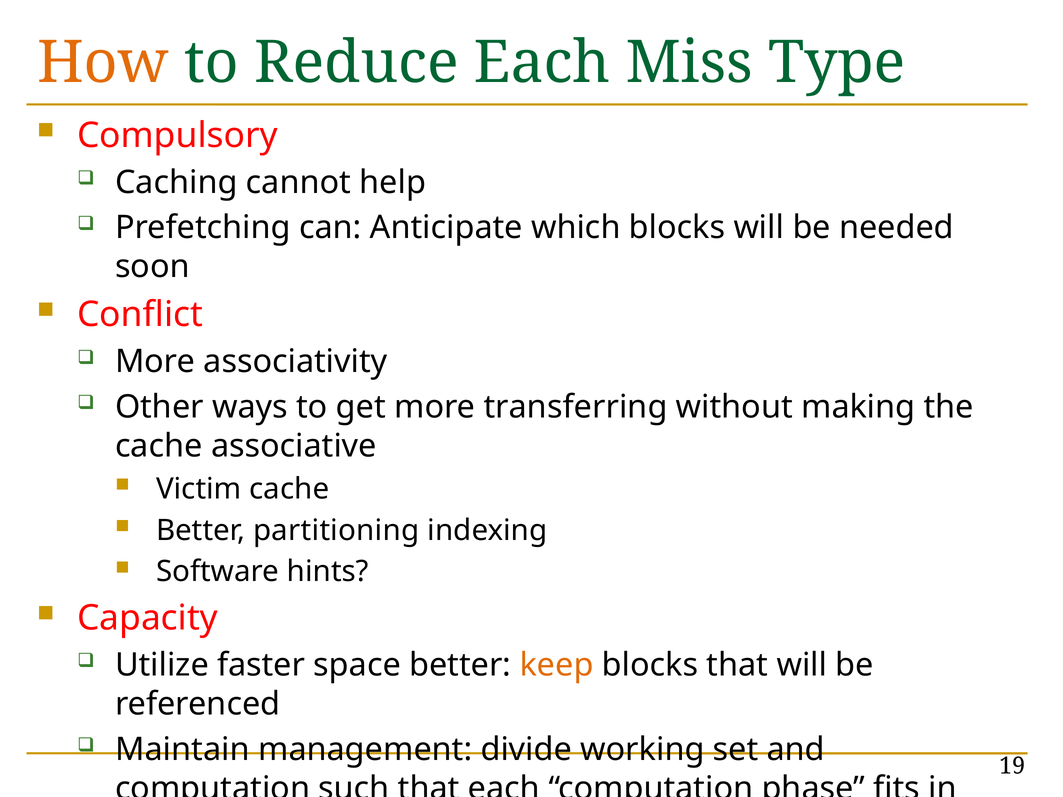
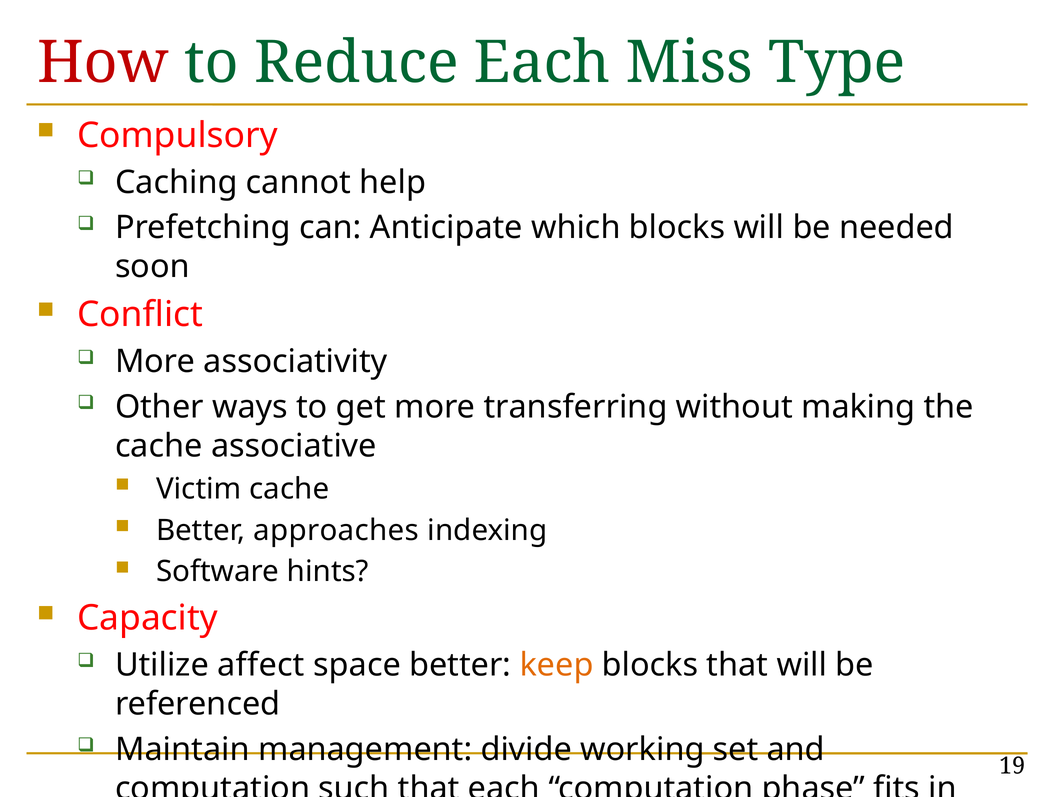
How colour: orange -> red
partitioning: partitioning -> approaches
faster: faster -> affect
